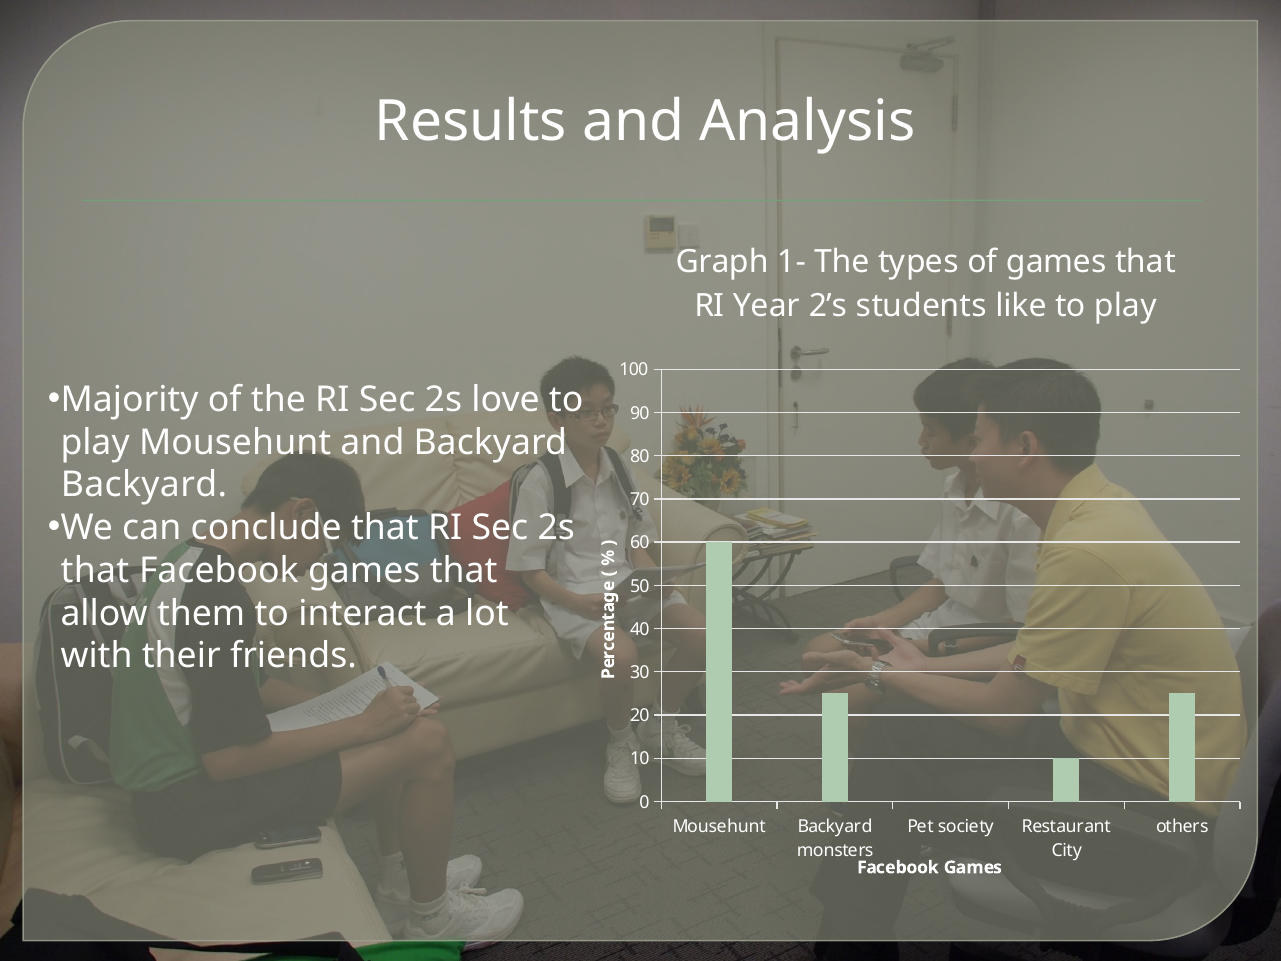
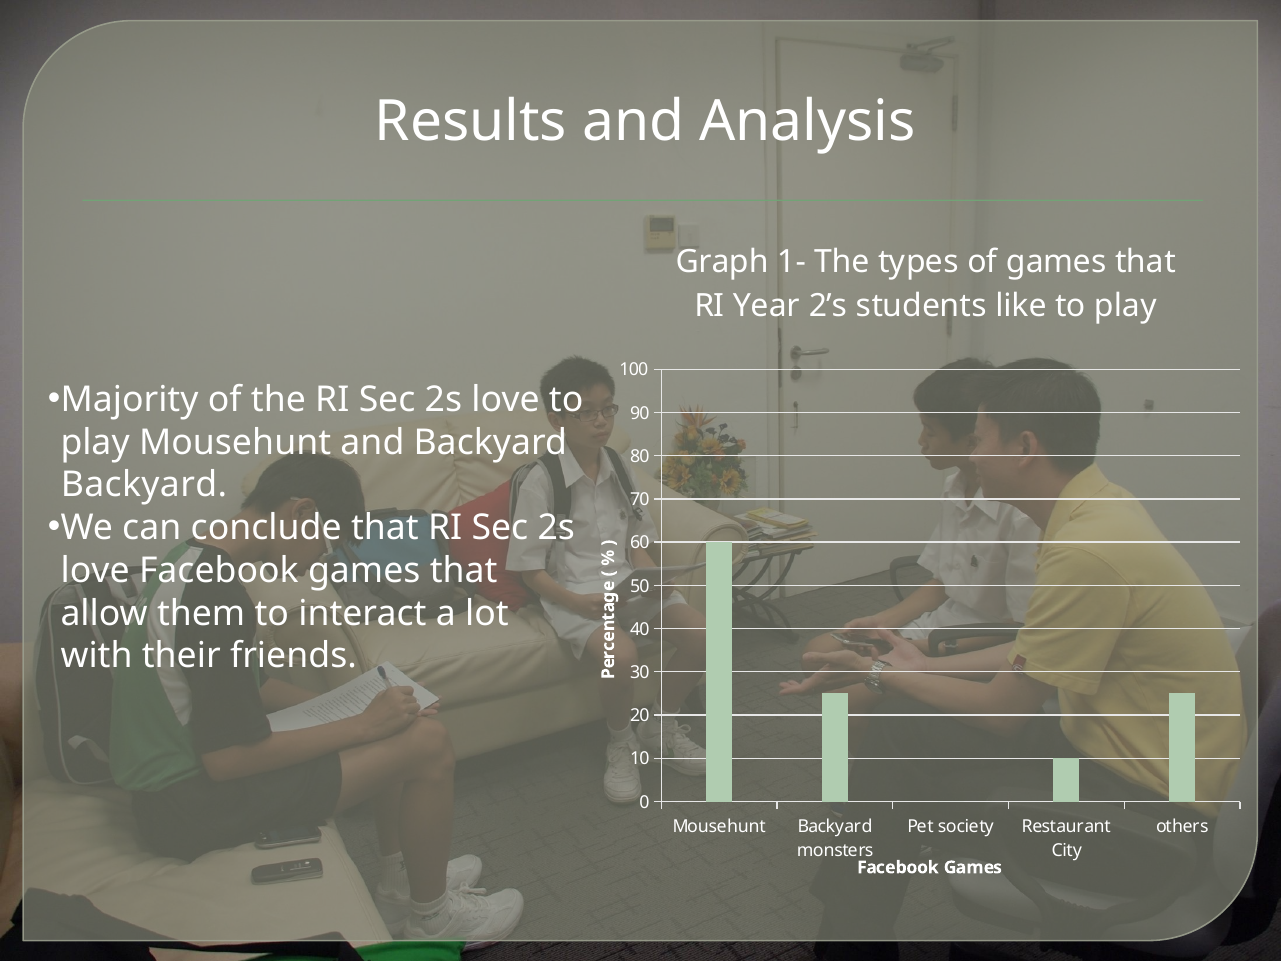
that at (95, 570): that -> love
